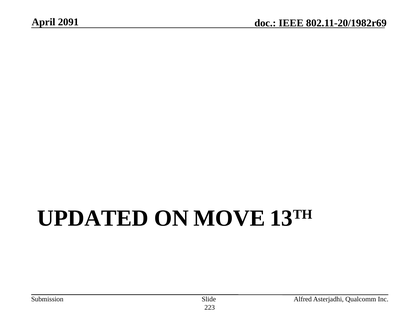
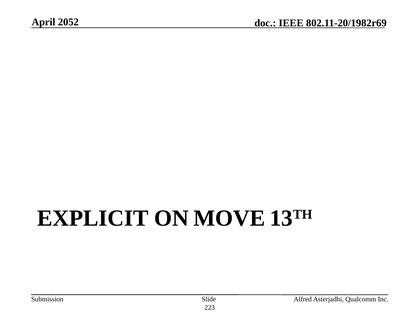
2091: 2091 -> 2052
UPDATED: UPDATED -> EXPLICIT
